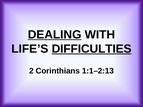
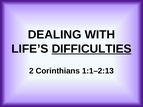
DEALING underline: present -> none
